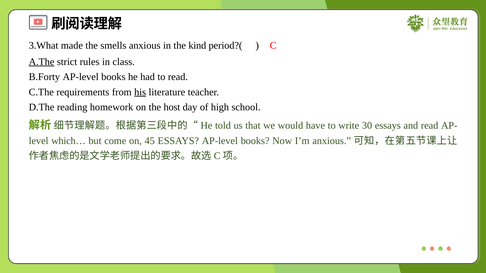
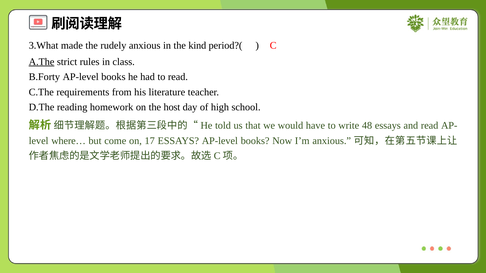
smells: smells -> rudely
his underline: present -> none
30: 30 -> 48
which…: which… -> where…
45: 45 -> 17
